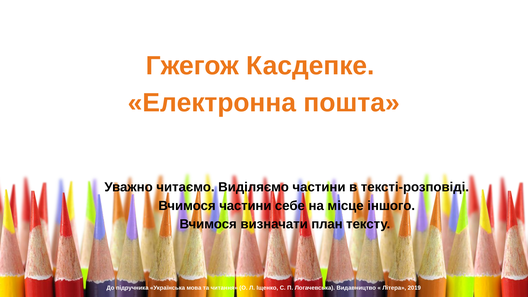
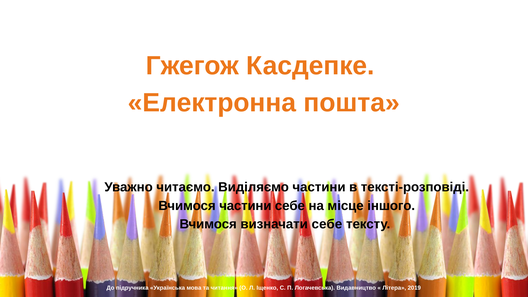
визначати план: план -> себе
